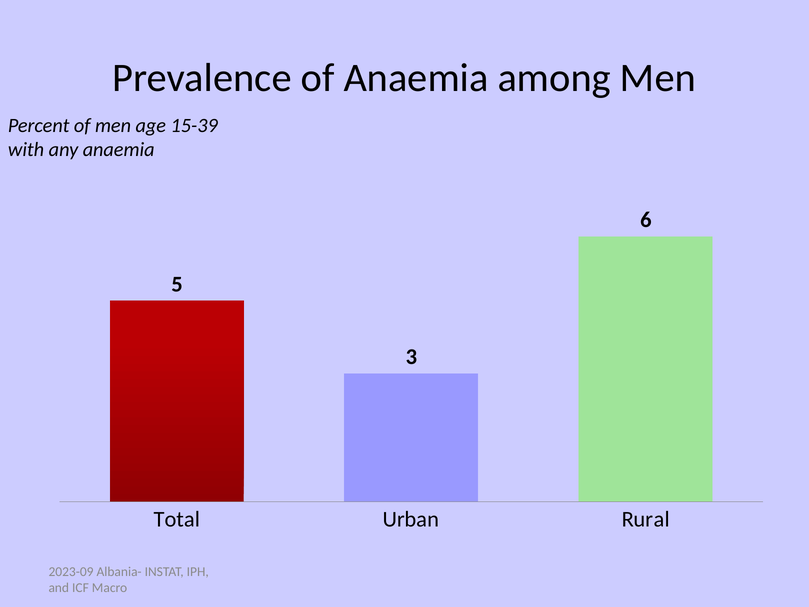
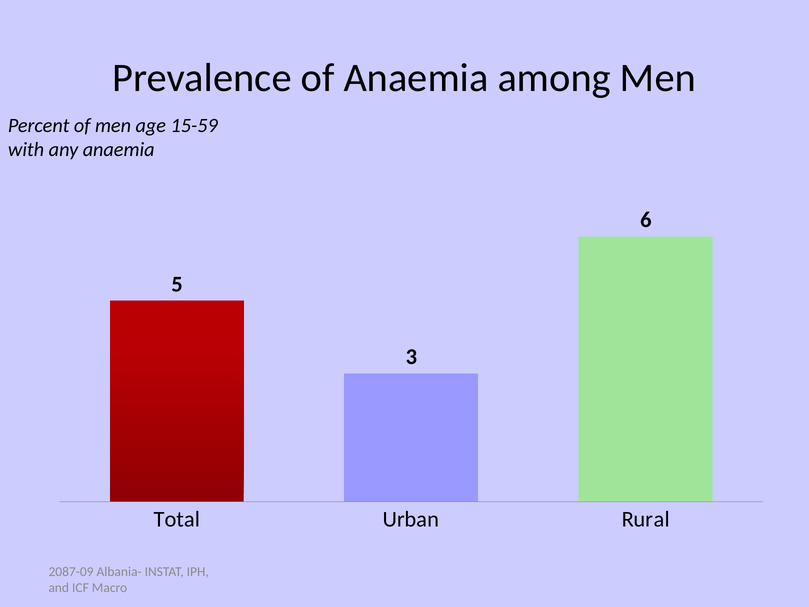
15-39: 15-39 -> 15-59
2023-09: 2023-09 -> 2087-09
